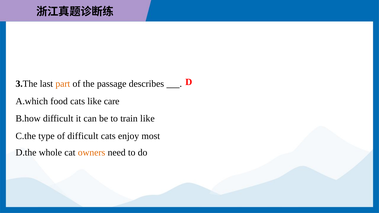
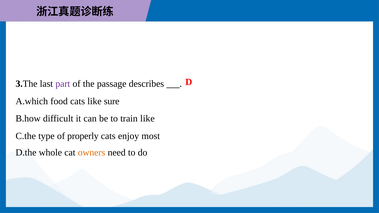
part colour: orange -> purple
care: care -> sure
of difficult: difficult -> properly
